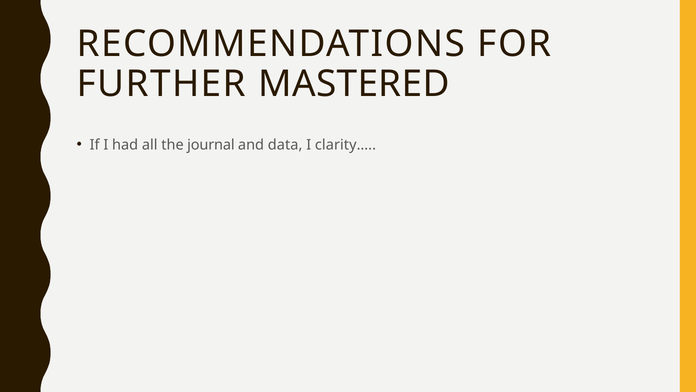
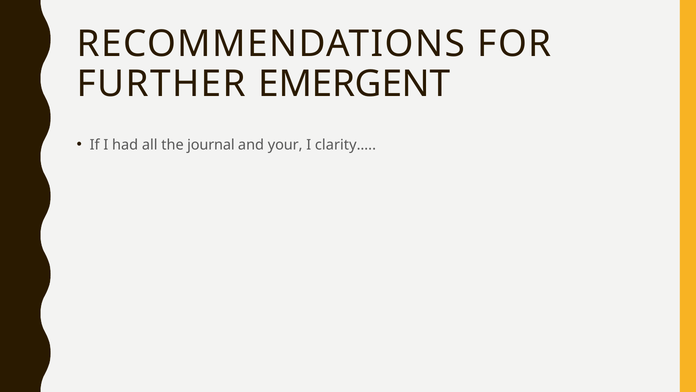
MASTERED: MASTERED -> EMERGENT
data: data -> your
